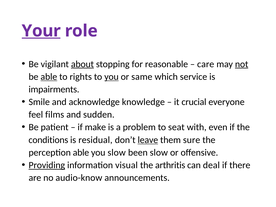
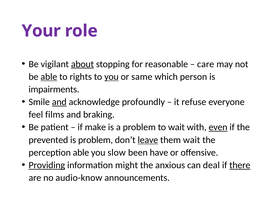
Your underline: present -> none
not underline: present -> none
service: service -> person
and at (59, 102) underline: none -> present
knowledge: knowledge -> profoundly
crucial: crucial -> refuse
sudden: sudden -> braking
to seat: seat -> wait
even underline: none -> present
conditions: conditions -> prevented
is residual: residual -> problem
them sure: sure -> wait
been slow: slow -> have
visual: visual -> might
arthritis: arthritis -> anxious
there underline: none -> present
